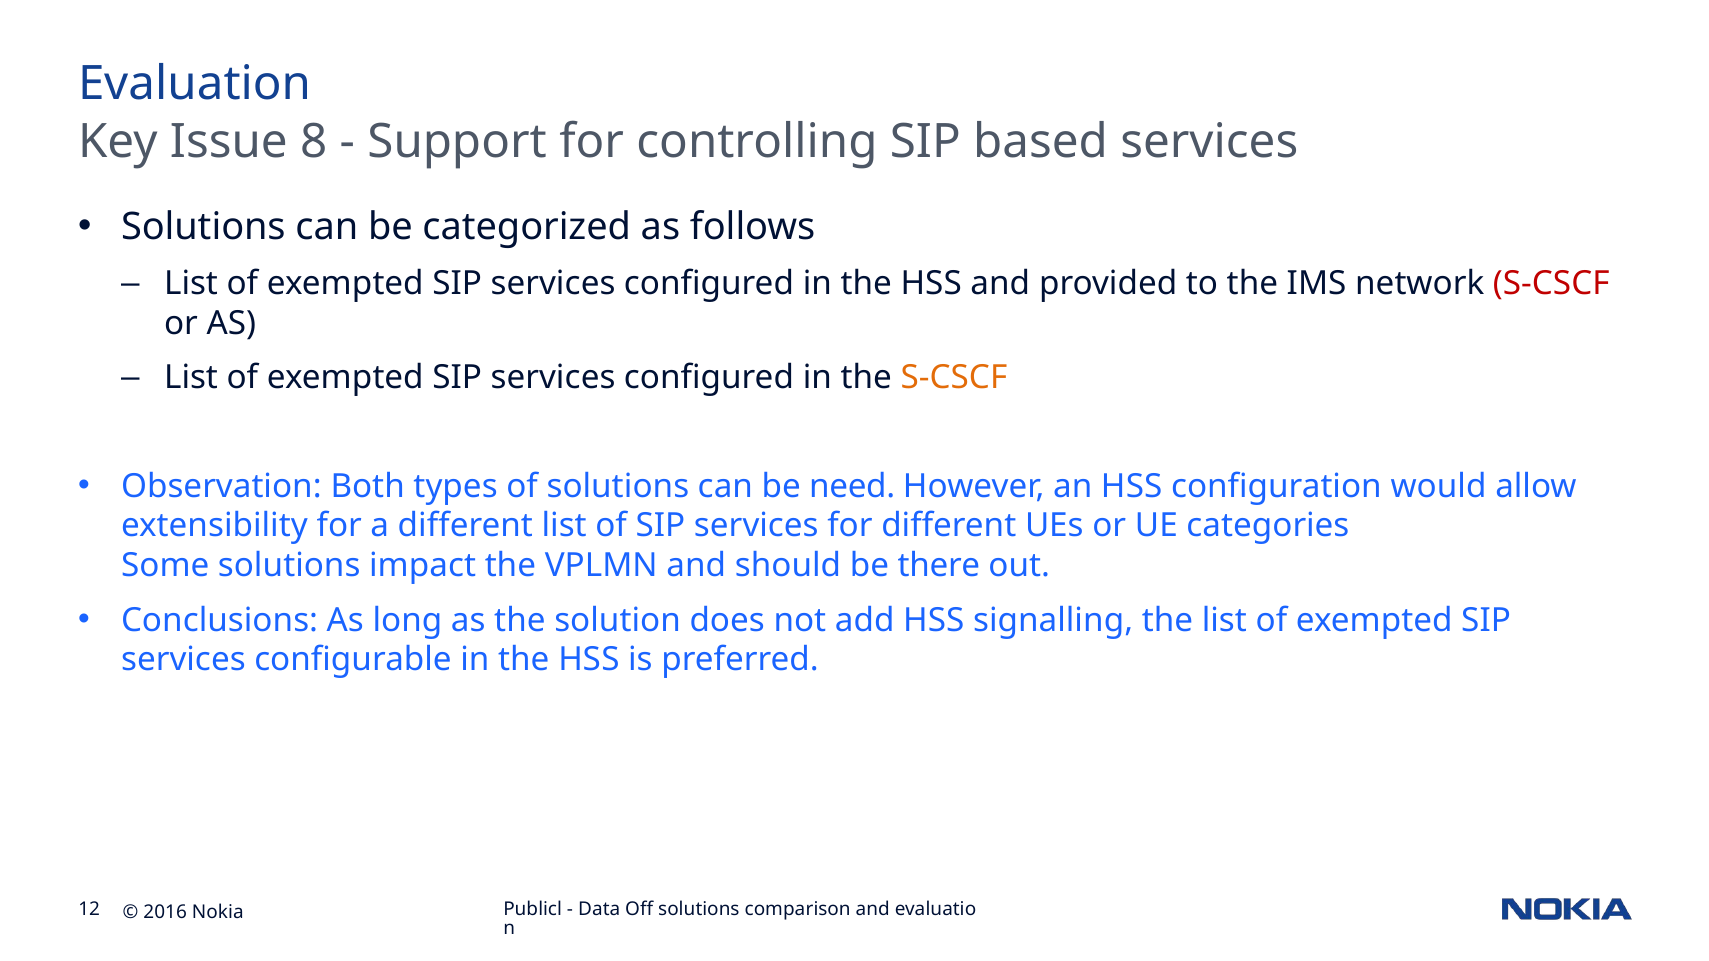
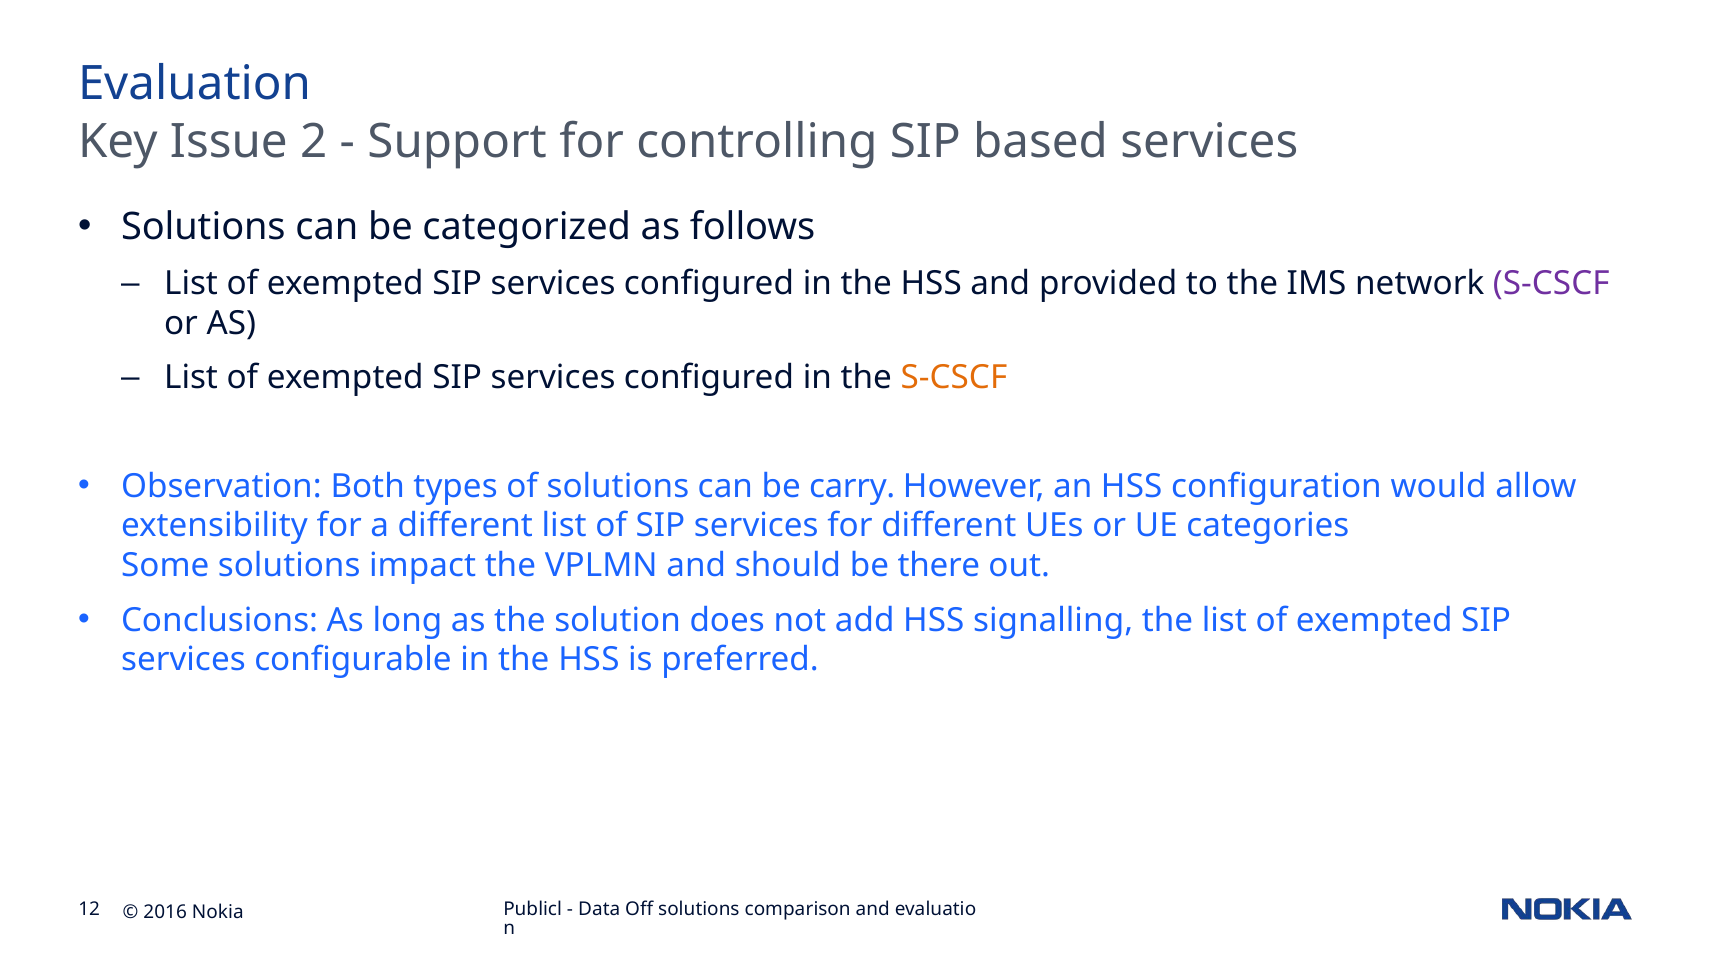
8: 8 -> 2
S-CSCF at (1551, 284) colour: red -> purple
need: need -> carry
